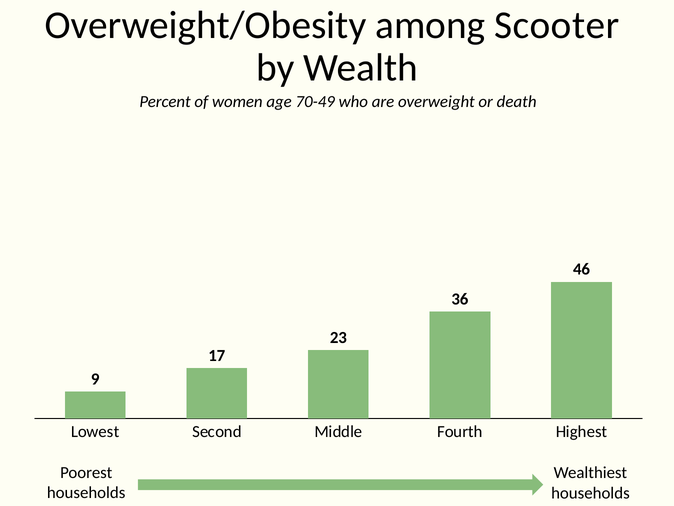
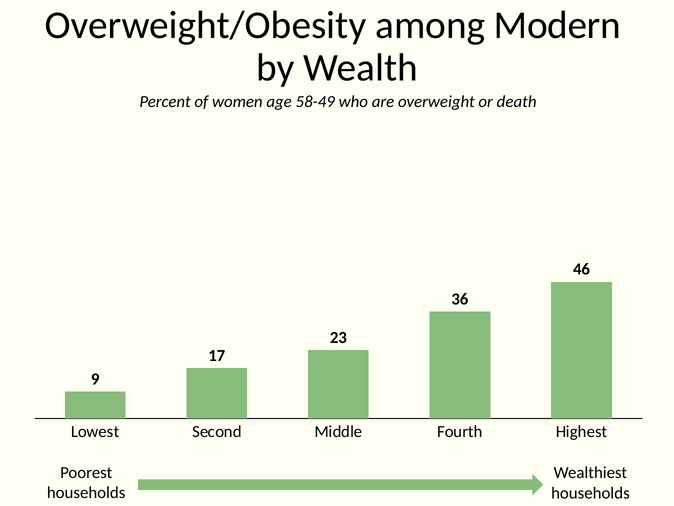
Scooter: Scooter -> Modern
70-49: 70-49 -> 58-49
